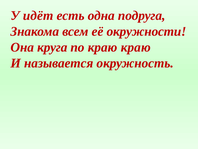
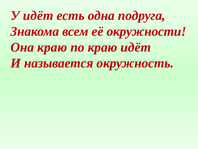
Она круга: круга -> краю
краю краю: краю -> идёт
